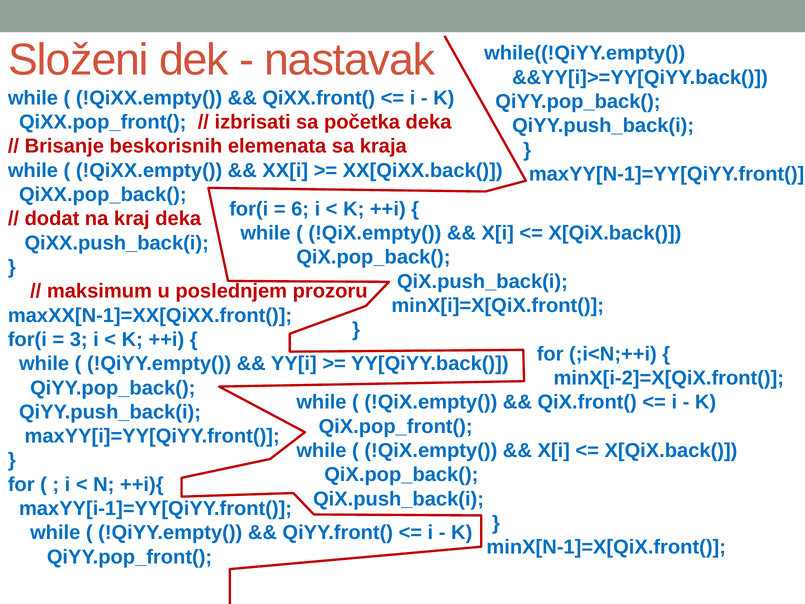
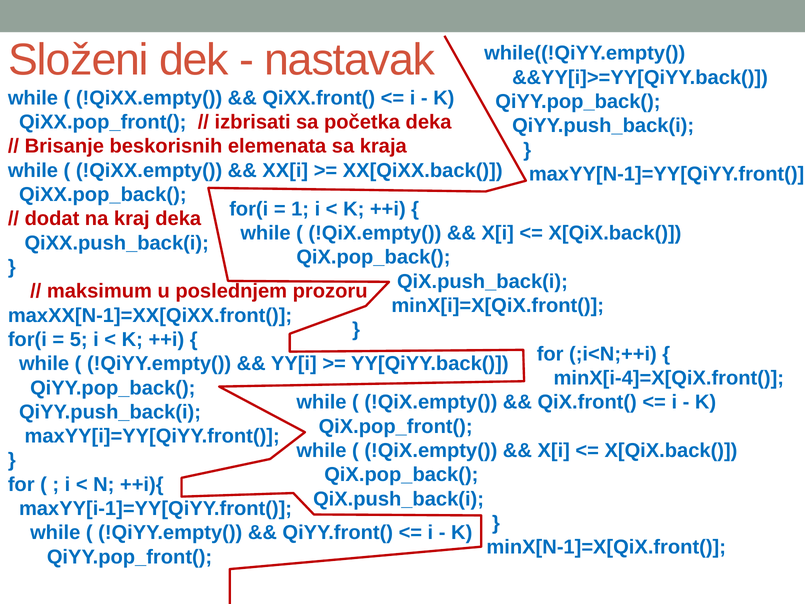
6: 6 -> 1
3: 3 -> 5
minX[i-2]=X[QiX.front(: minX[i-2]=X[QiX.front( -> minX[i-4]=X[QiX.front(
